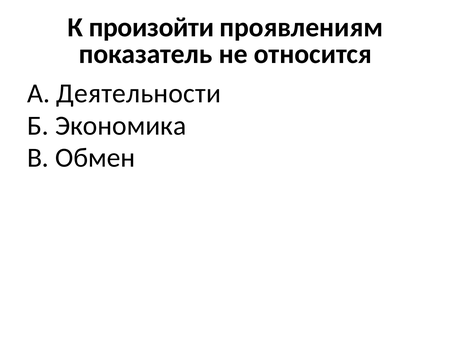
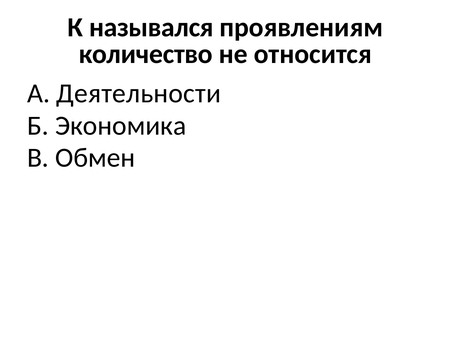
произойти: произойти -> назывался
показатель: показатель -> количество
